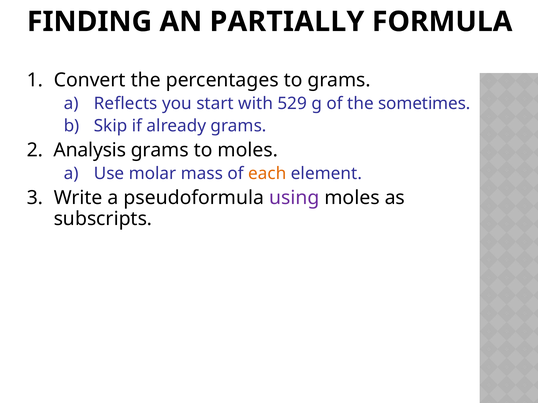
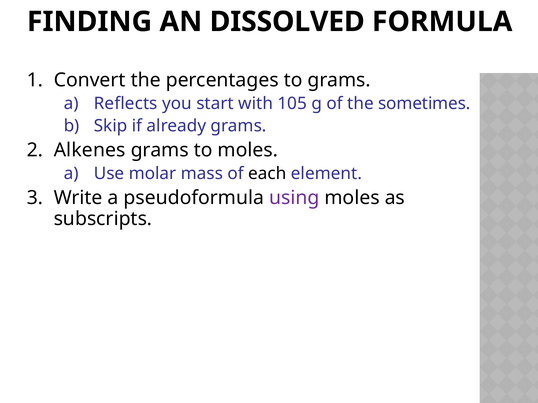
PARTIALLY: PARTIALLY -> DISSOLVED
529: 529 -> 105
Analysis: Analysis -> Alkenes
each colour: orange -> black
